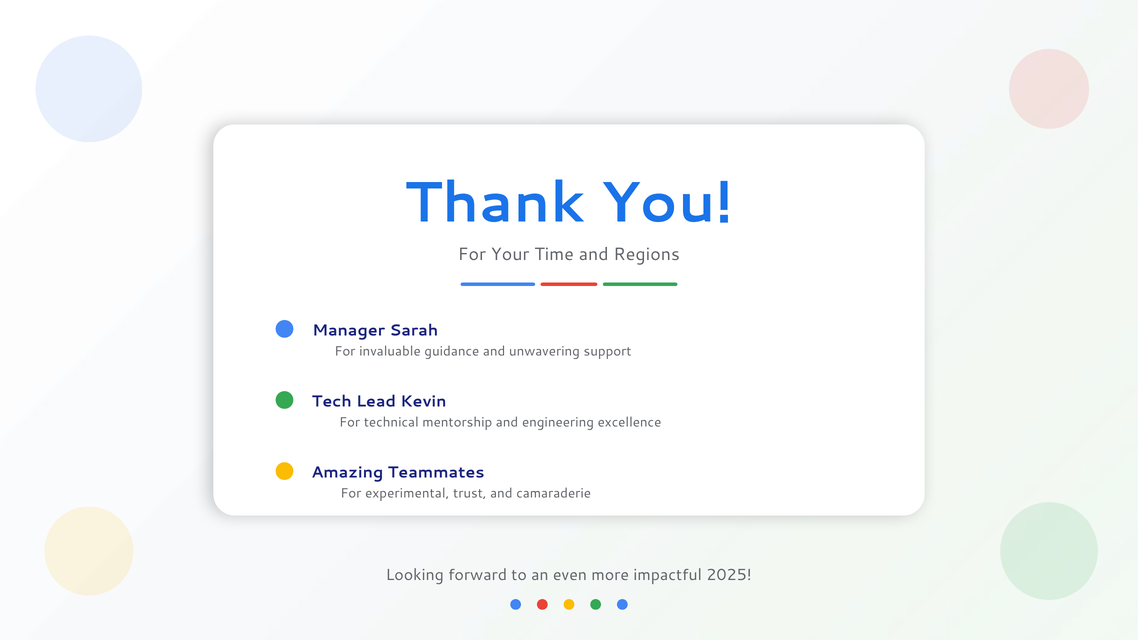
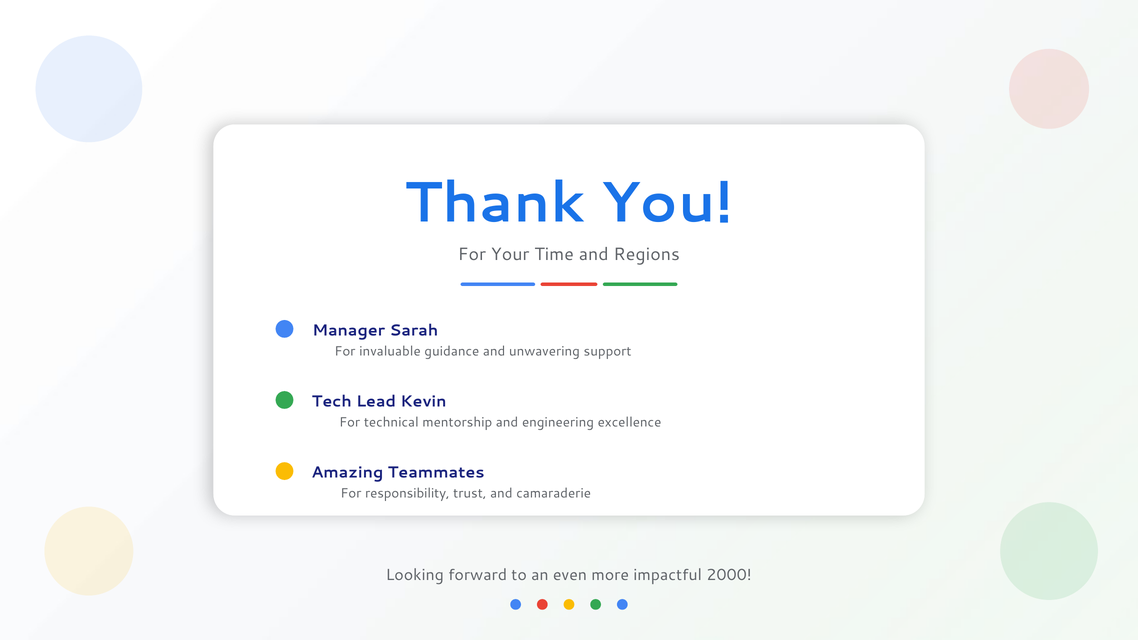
experimental: experimental -> responsibility
2025: 2025 -> 2000
